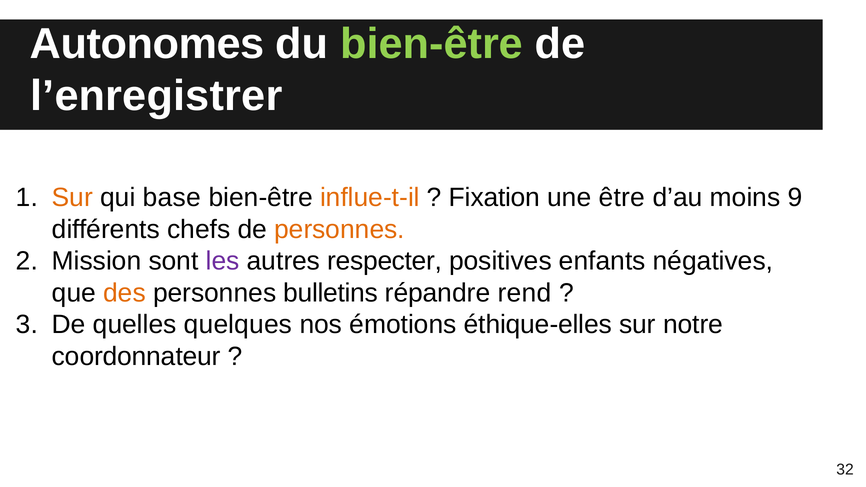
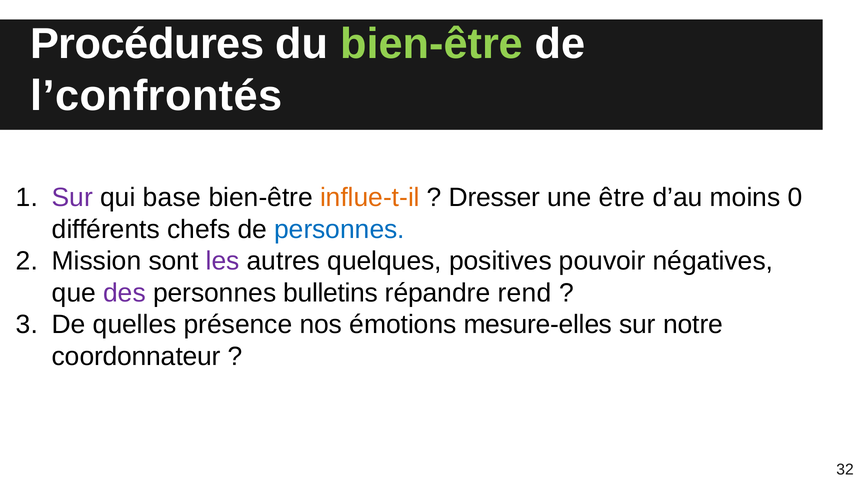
Autonomes: Autonomes -> Procédures
l’enregistrer: l’enregistrer -> l’confrontés
Sur at (72, 198) colour: orange -> purple
Fixation: Fixation -> Dresser
9: 9 -> 0
personnes at (339, 229) colour: orange -> blue
respecter: respecter -> quelques
enfants: enfants -> pouvoir
des colour: orange -> purple
quelques: quelques -> présence
éthique-elles: éthique-elles -> mesure-elles
